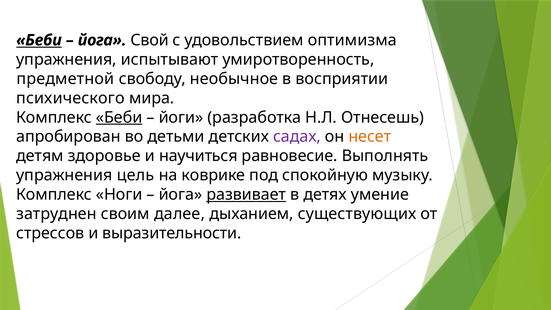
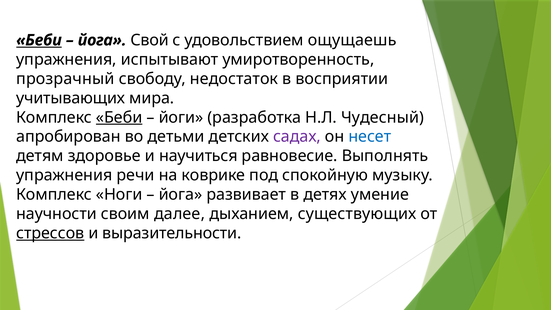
оптимизма: оптимизма -> ощущаешь
предметной: предметной -> прозрачный
необычное: необычное -> недостаток
психического: психического -> учитывающих
Отнесешь: Отнесешь -> Чудесный
несет colour: orange -> blue
цель: цель -> речи
развивает underline: present -> none
затруднен: затруднен -> научности
стрессов underline: none -> present
